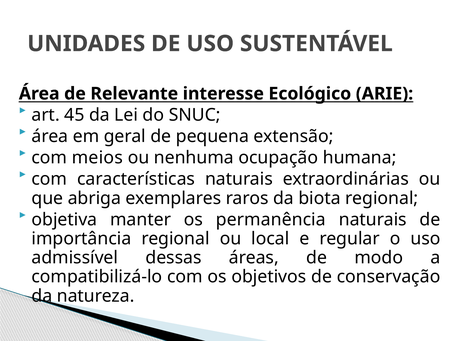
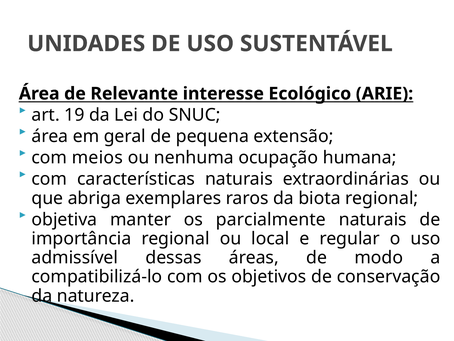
45: 45 -> 19
permanência: permanência -> parcialmente
